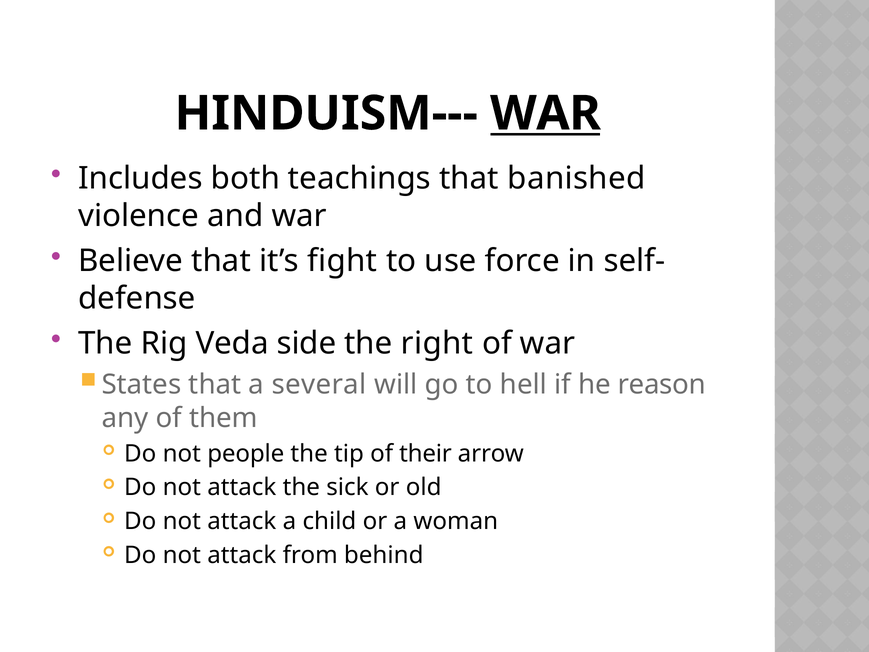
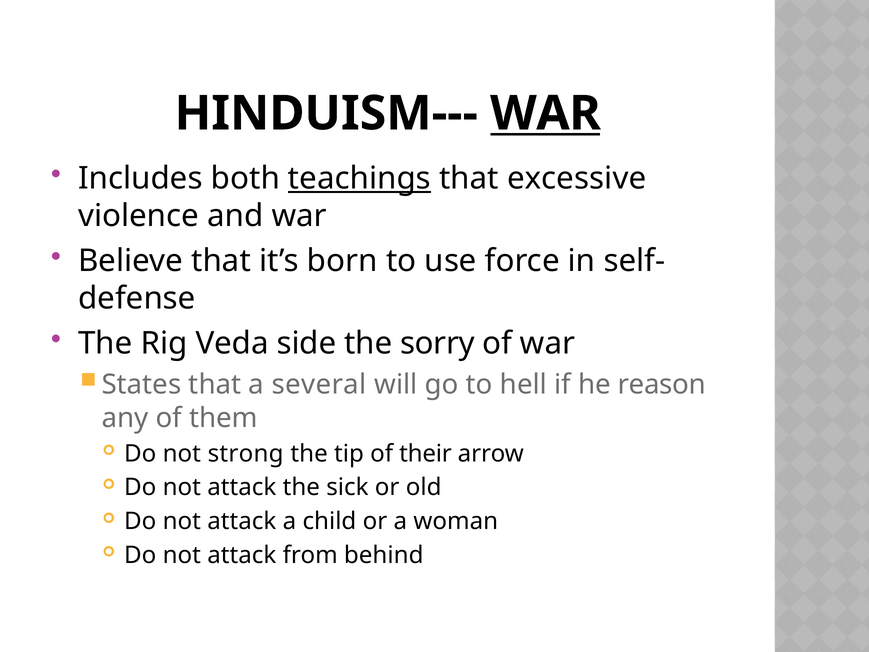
teachings underline: none -> present
banished: banished -> excessive
fight: fight -> born
right: right -> sorry
people: people -> strong
